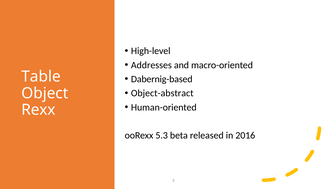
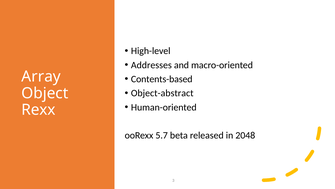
Table: Table -> Array
Dabernig-based: Dabernig-based -> Contents-based
5.3: 5.3 -> 5.7
2016: 2016 -> 2048
